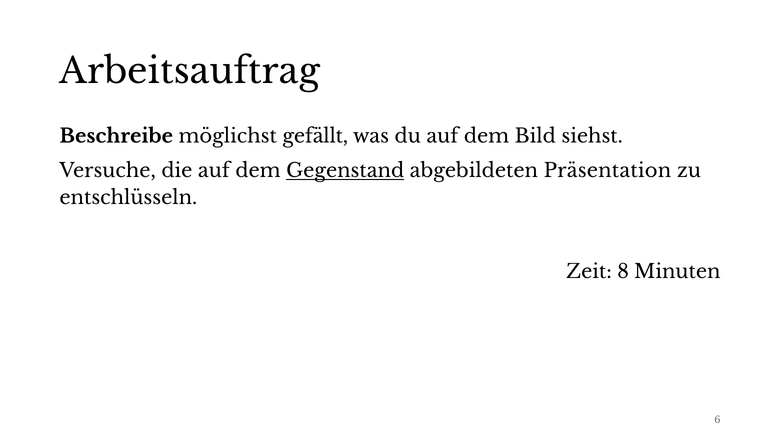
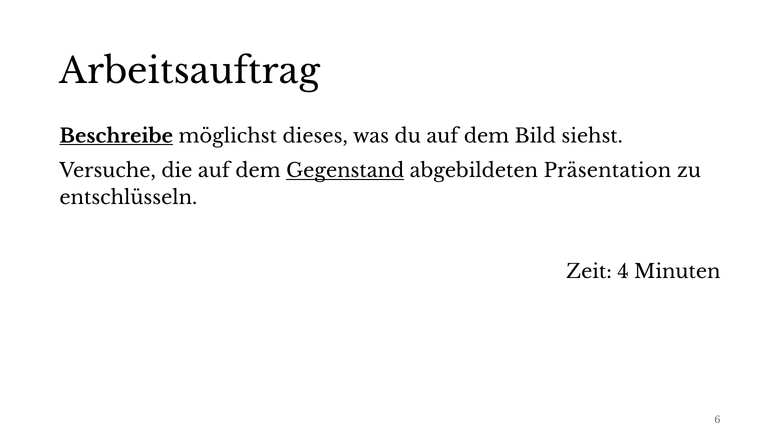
Beschreibe underline: none -> present
gefällt: gefällt -> dieses
8: 8 -> 4
